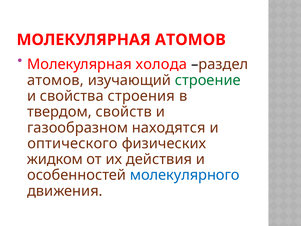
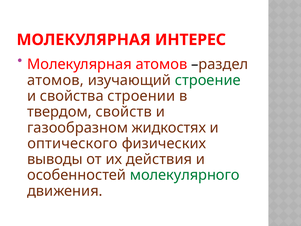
МОЛЕКУЛЯРНАЯ АТОМОВ: АТОМОВ -> ИНТЕРЕС
Молекулярная холода: холода -> атомов
строения: строения -> строении
находятся: находятся -> жидкостях
жидком: жидком -> выводы
молекулярного colour: blue -> green
